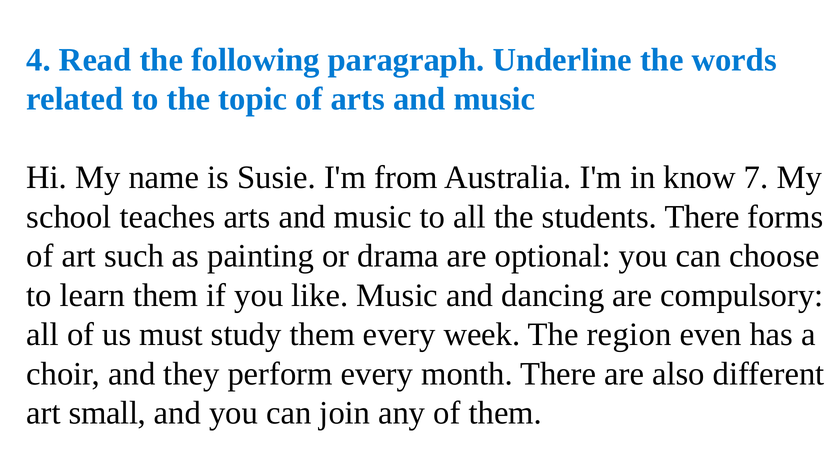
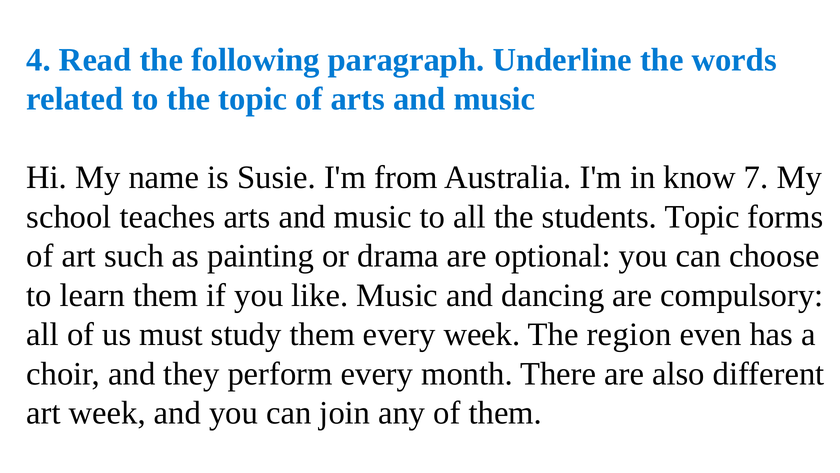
students There: There -> Topic
art small: small -> week
